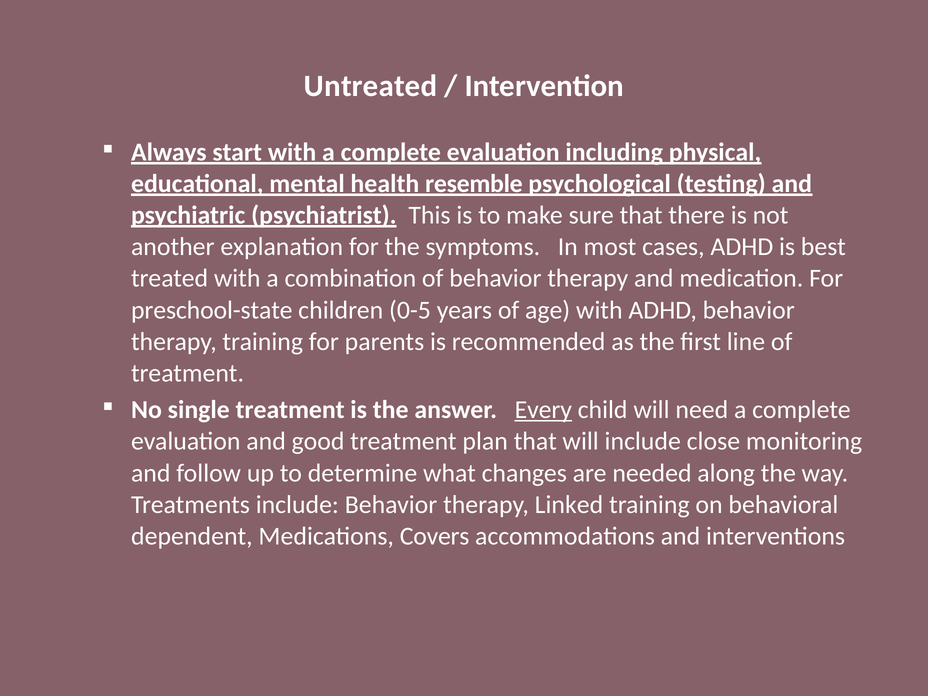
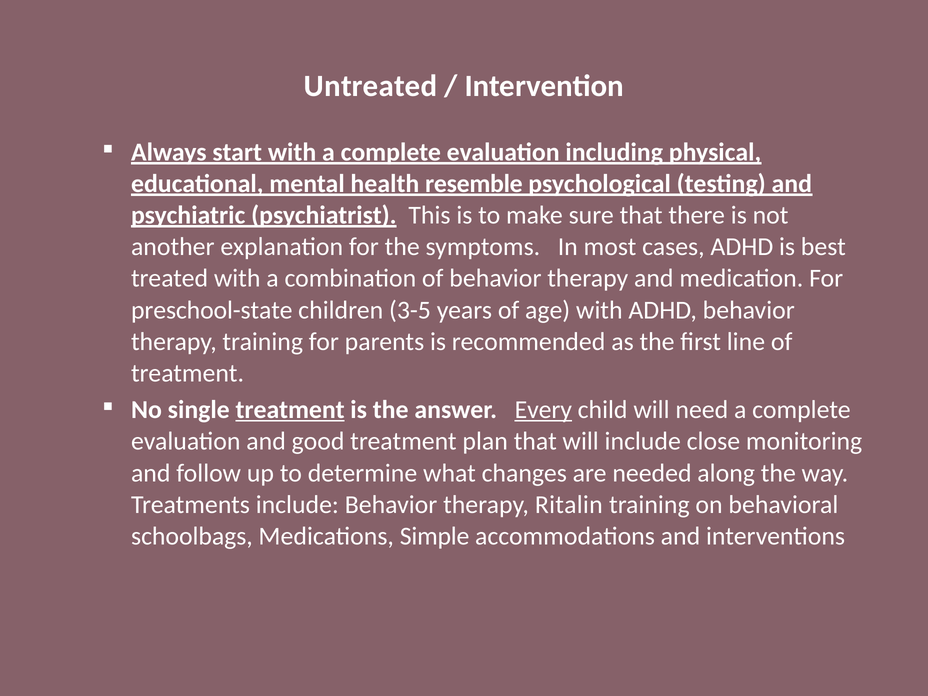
0-5: 0-5 -> 3-5
treatment at (290, 410) underline: none -> present
Linked: Linked -> Ritalin
dependent: dependent -> schoolbags
Covers: Covers -> Simple
